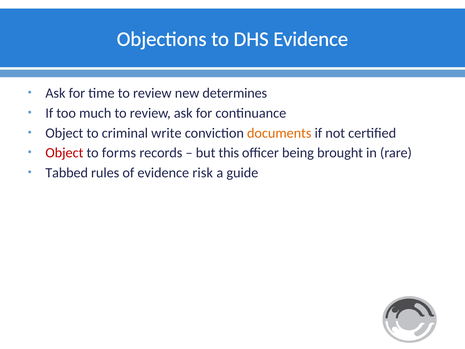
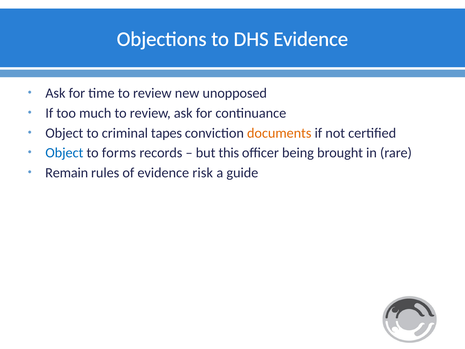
determines: determines -> unopposed
write: write -> tapes
Object at (64, 153) colour: red -> blue
Tabbed: Tabbed -> Remain
